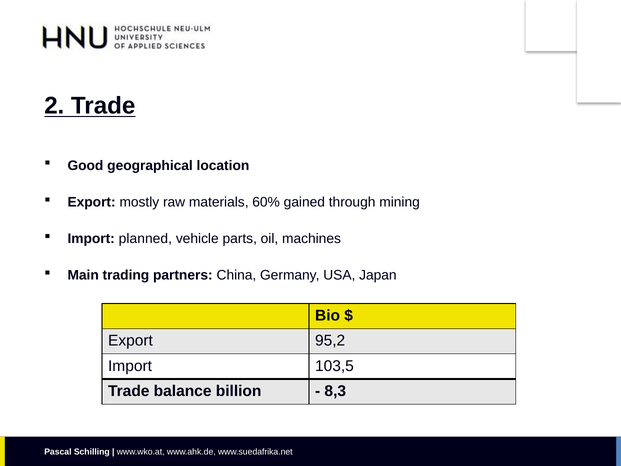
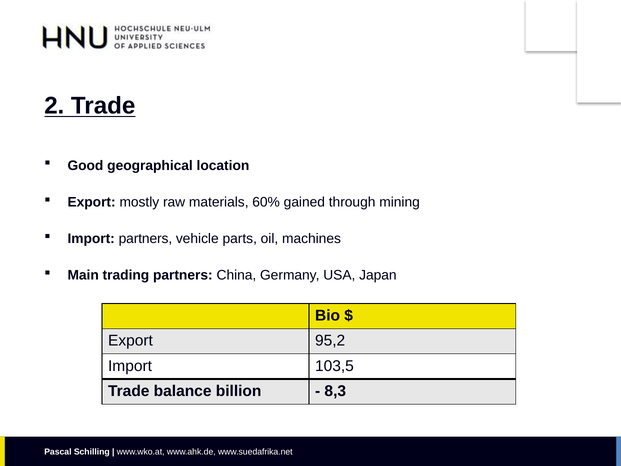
Import planned: planned -> partners
